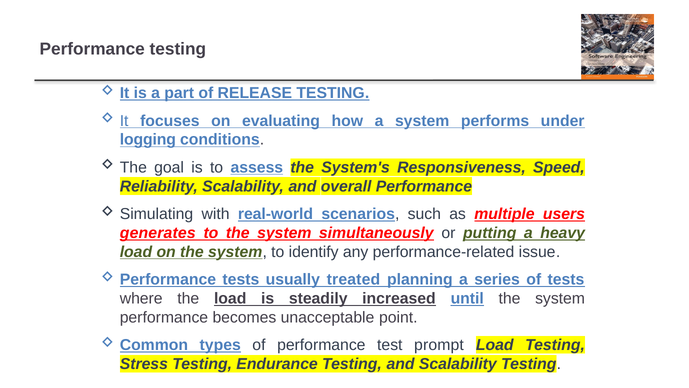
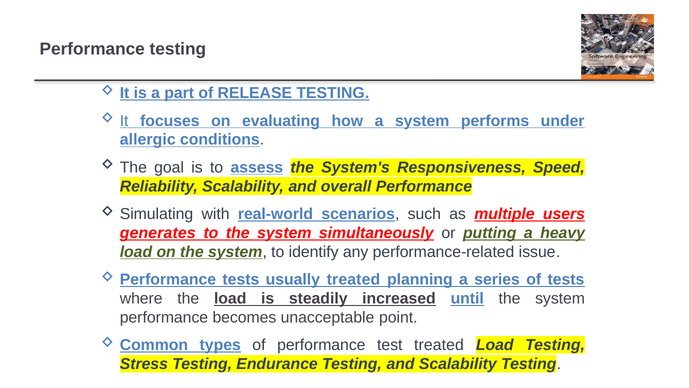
logging: logging -> allergic
test prompt: prompt -> treated
